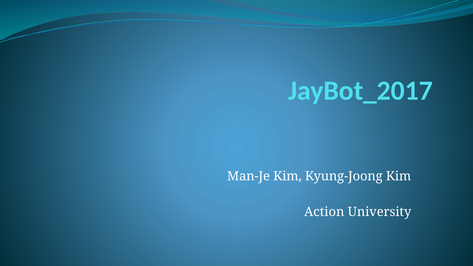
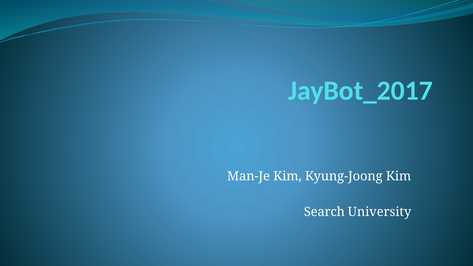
Action: Action -> Search
